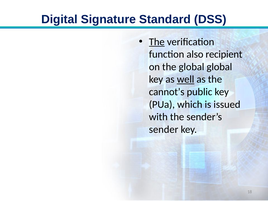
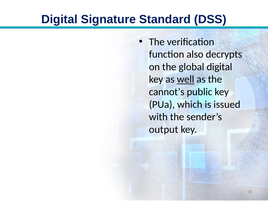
The at (157, 42) underline: present -> none
recipient: recipient -> decrypts
global global: global -> digital
sender: sender -> output
